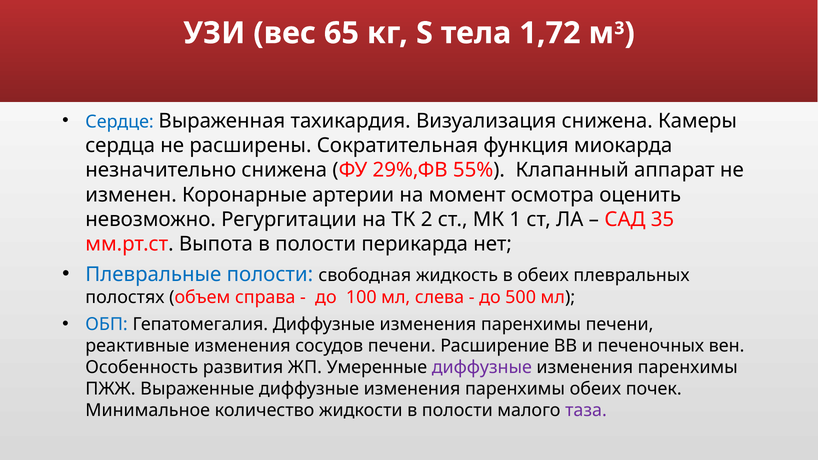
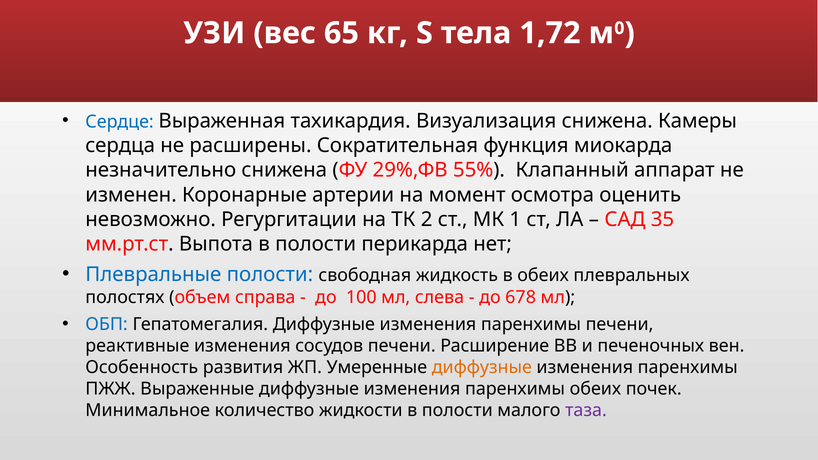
3: 3 -> 0
500: 500 -> 678
диффузные at (482, 368) colour: purple -> orange
